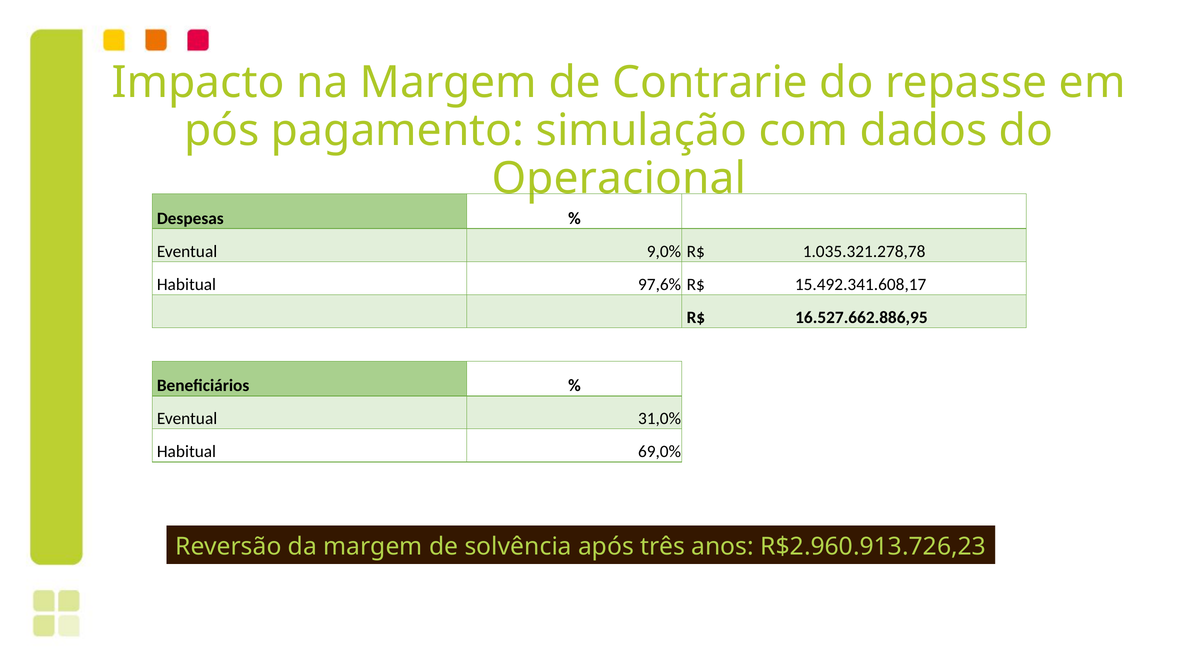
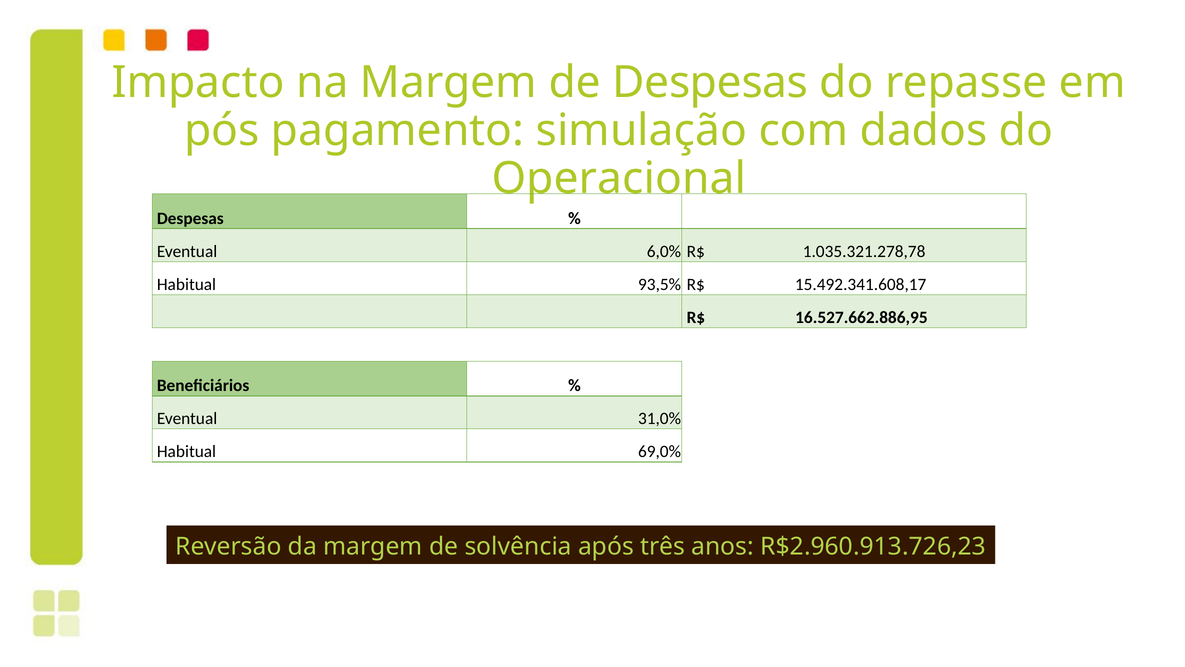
de Contrarie: Contrarie -> Despesas
9,0%: 9,0% -> 6,0%
97,6%: 97,6% -> 93,5%
